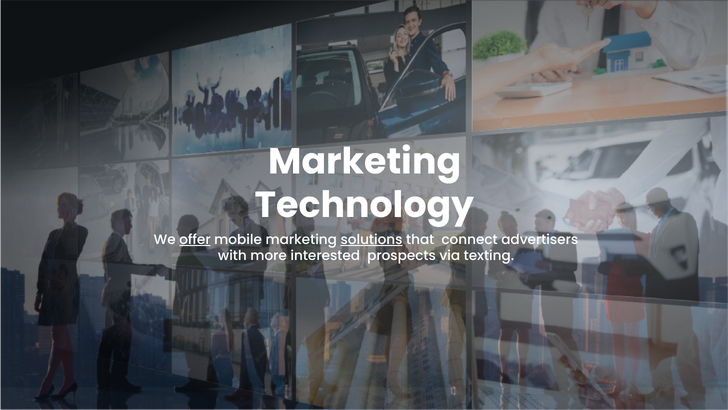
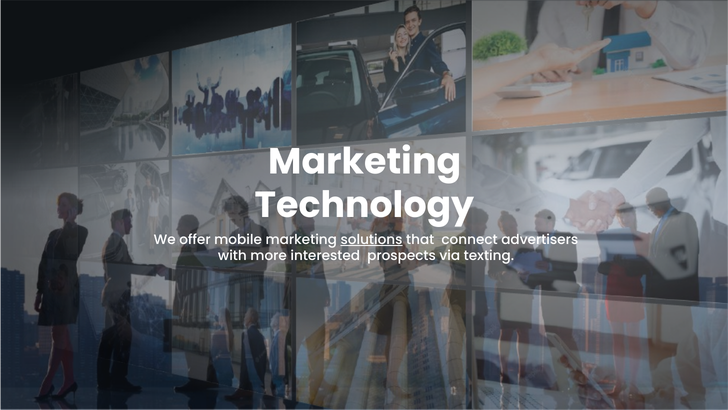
offer underline: present -> none
